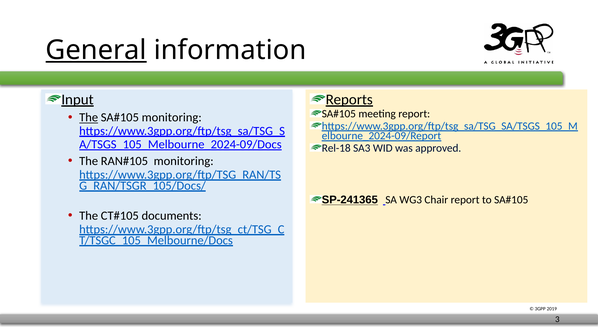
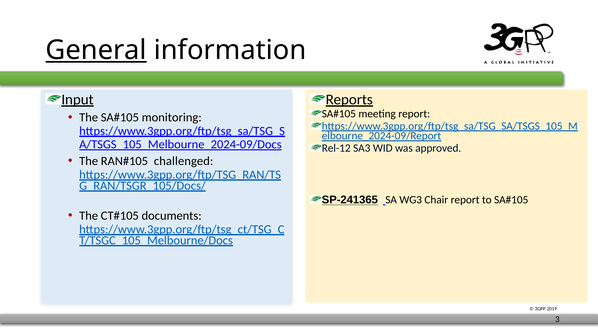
The at (89, 118) underline: present -> none
Rel-18: Rel-18 -> Rel-12
monitoring at (184, 161): monitoring -> challenged
